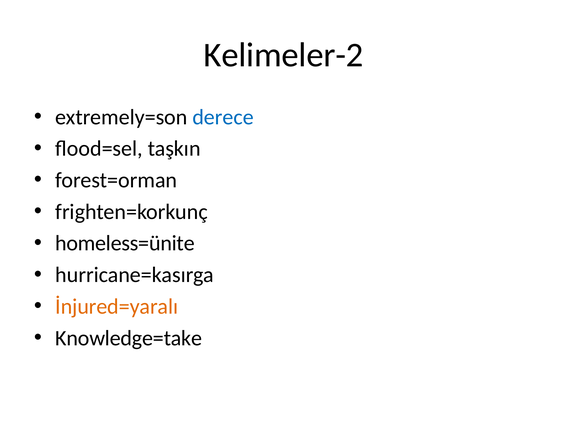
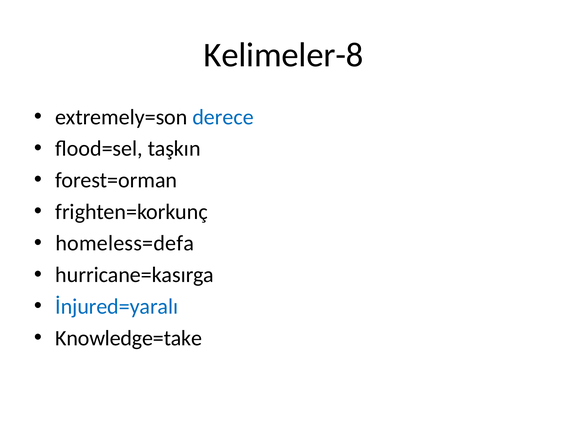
Kelimeler-2: Kelimeler-2 -> Kelimeler-8
homeless=ünite: homeless=ünite -> homeless=defa
İnjured=yaralı colour: orange -> blue
